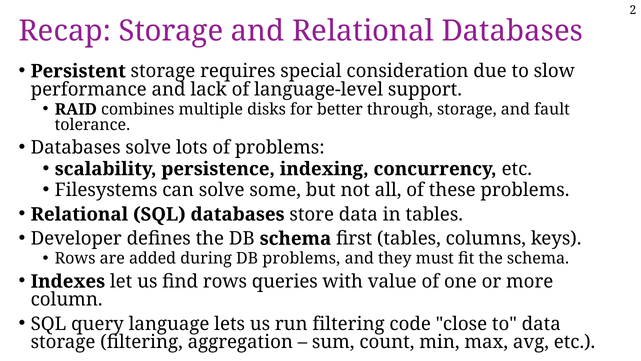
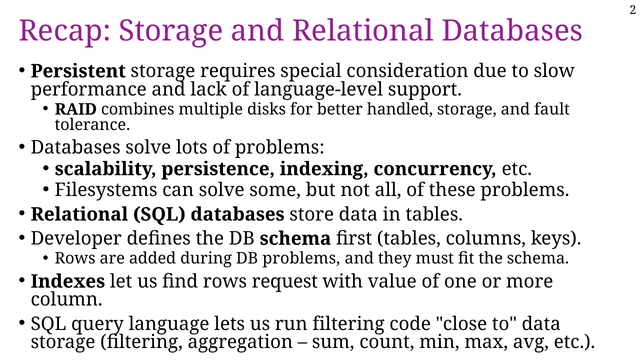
through: through -> handled
queries: queries -> request
